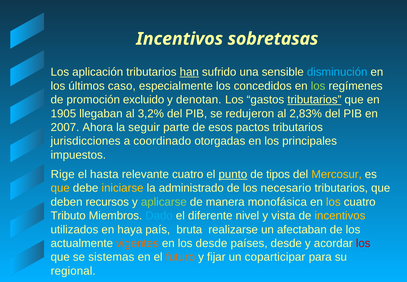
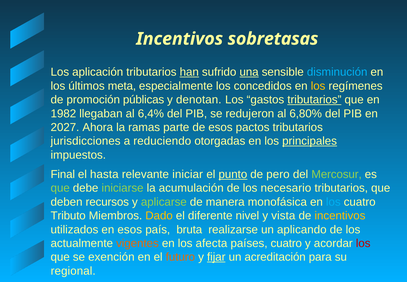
una underline: none -> present
caso: caso -> meta
los at (318, 86) colour: light green -> yellow
excluido: excluido -> públicas
1905: 1905 -> 1982
3,2%: 3,2% -> 6,4%
2,83%: 2,83% -> 6,80%
2007: 2007 -> 2027
seguir: seguir -> ramas
coordinado: coordinado -> reduciendo
principales underline: none -> present
Rige: Rige -> Final
relevante cuatro: cuatro -> iniciar
tipos: tipos -> pero
Mercosur colour: yellow -> light green
que at (60, 188) colour: yellow -> light green
iniciarse colour: yellow -> light green
administrado: administrado -> acumulación
los at (333, 202) colour: yellow -> light blue
Dado colour: light blue -> yellow
en haya: haya -> esos
afectaban: afectaban -> aplicando
los desde: desde -> afecta
países desde: desde -> cuatro
sistemas: sistemas -> exención
fijar underline: none -> present
coparticipar: coparticipar -> acreditación
